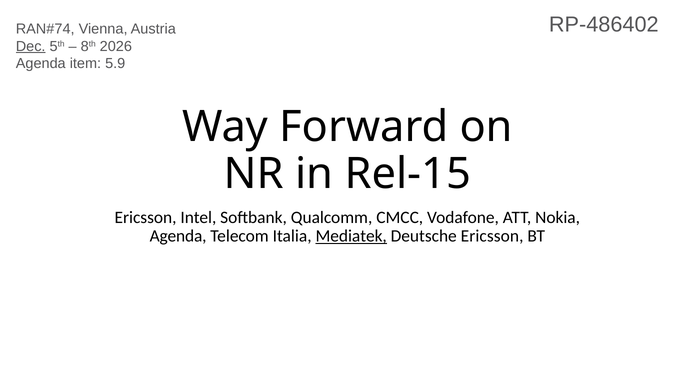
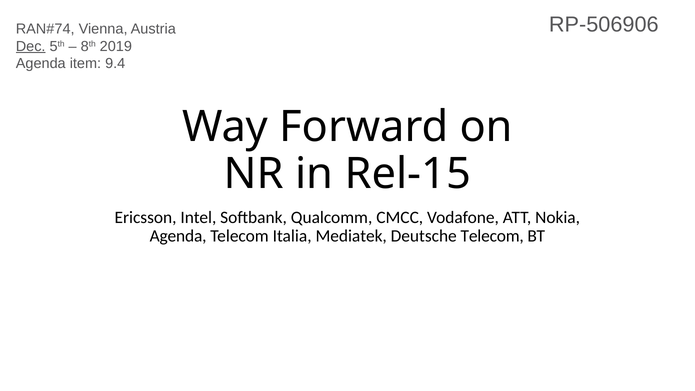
RP-486402: RP-486402 -> RP-506906
2026: 2026 -> 2019
5.9: 5.9 -> 9.4
Mediatek underline: present -> none
Deutsche Ericsson: Ericsson -> Telecom
